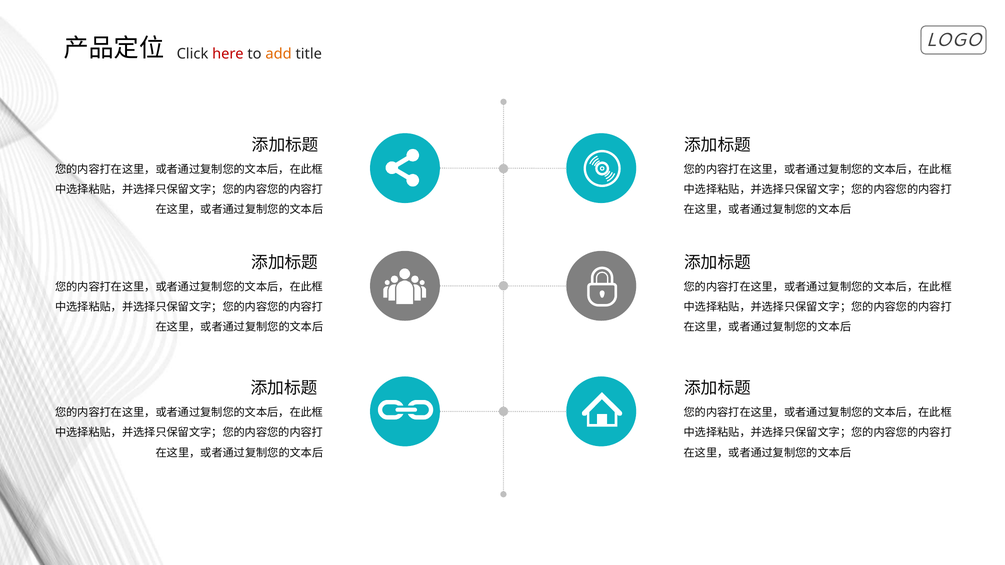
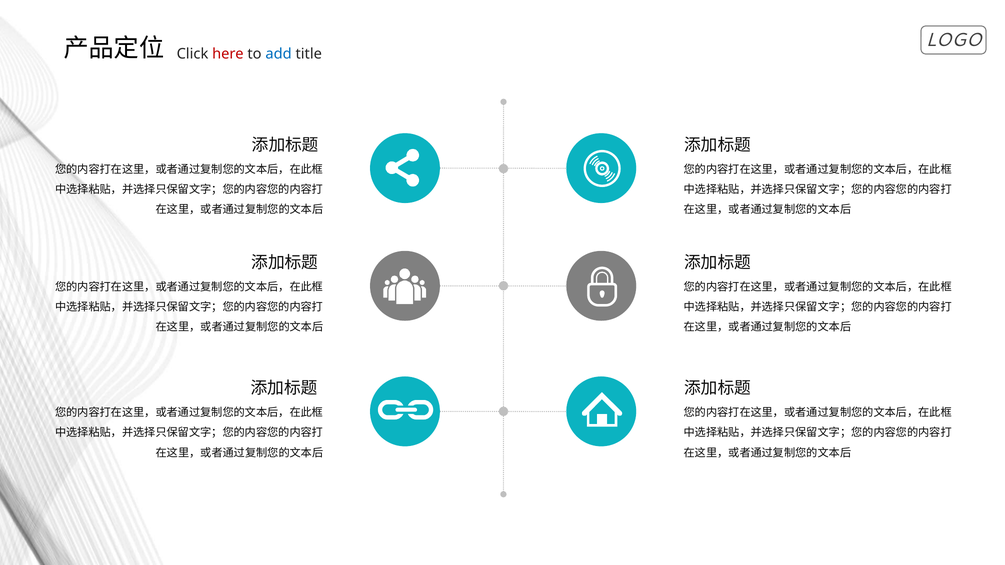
add colour: orange -> blue
